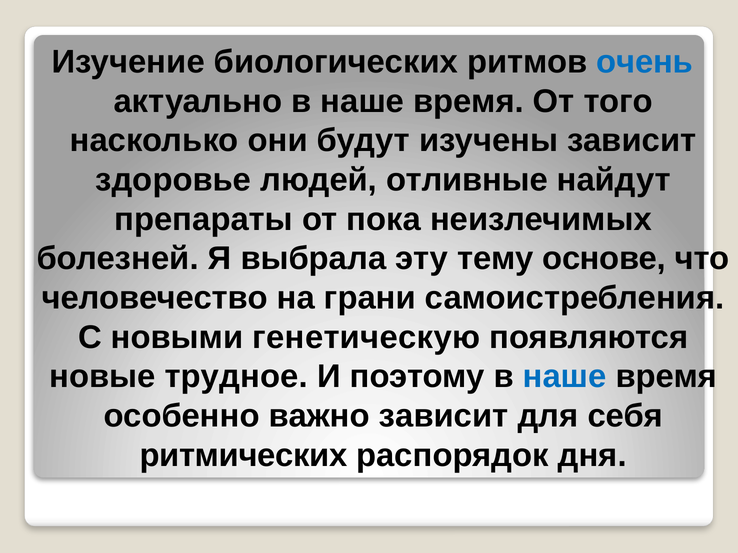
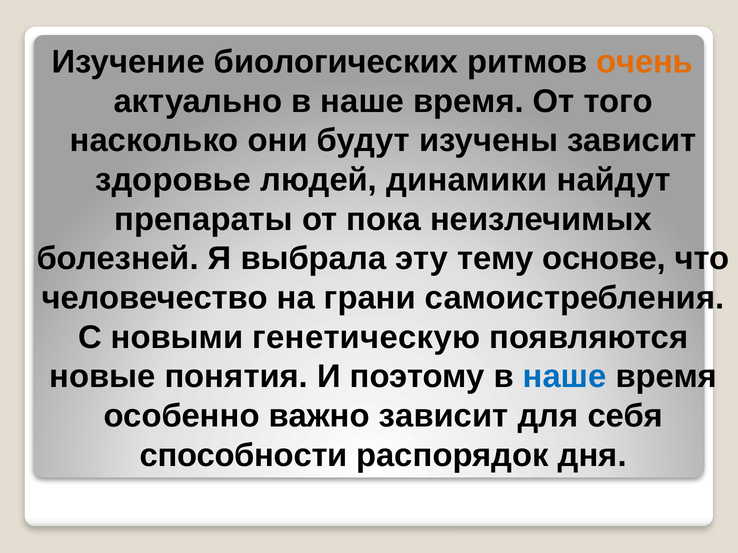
очень colour: blue -> orange
отливные: отливные -> динамики
трудное: трудное -> понятия
ритмических: ритмических -> способности
